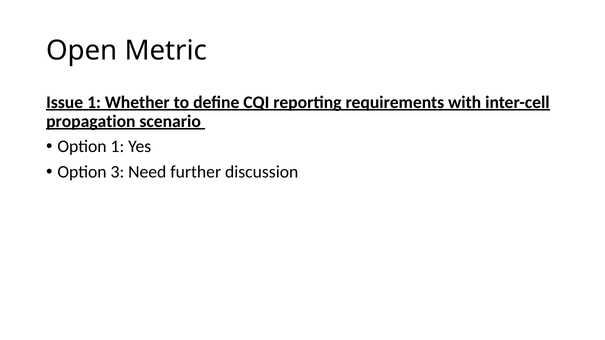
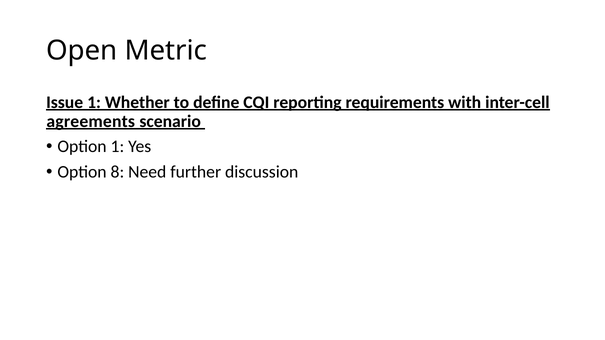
propagation: propagation -> agreements
3: 3 -> 8
